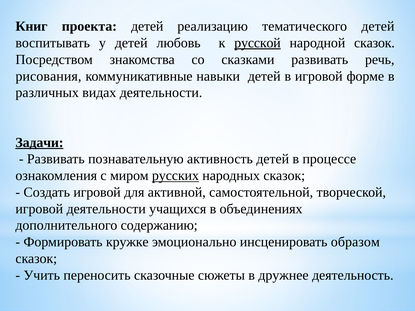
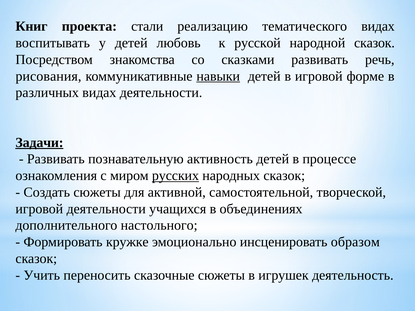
проекта детей: детей -> стали
тематического детей: детей -> видах
русской underline: present -> none
навыки underline: none -> present
Создать игровой: игровой -> сюжеты
содержанию: содержанию -> настольного
дружнее: дружнее -> игрушек
